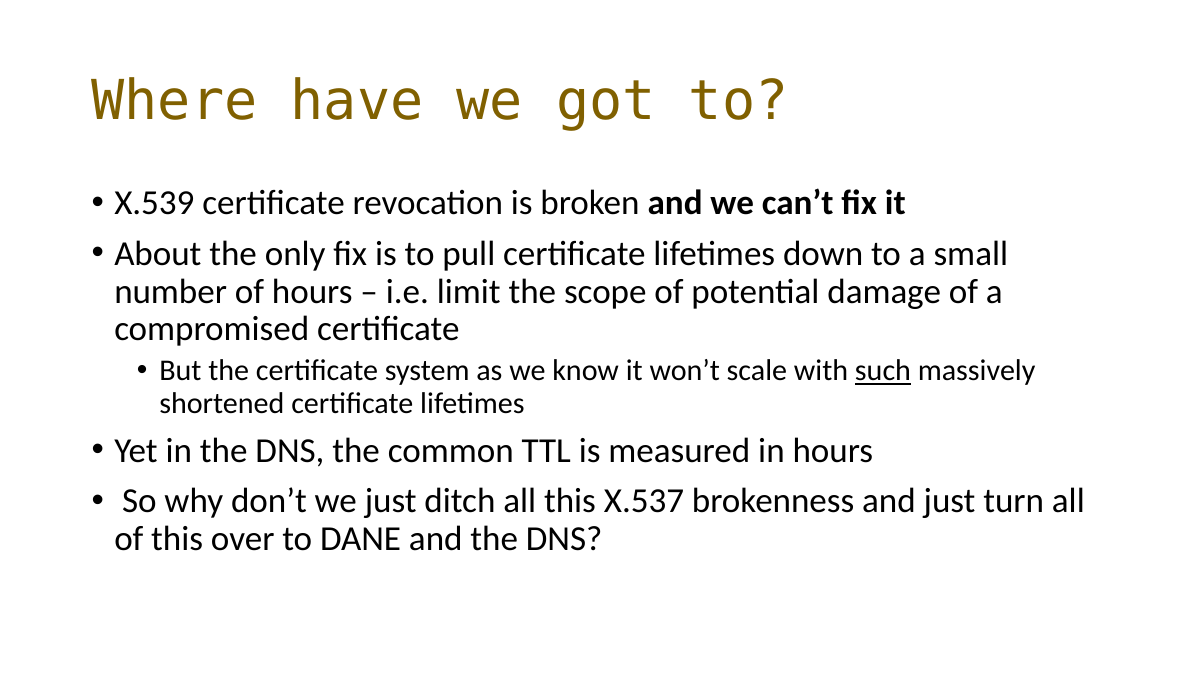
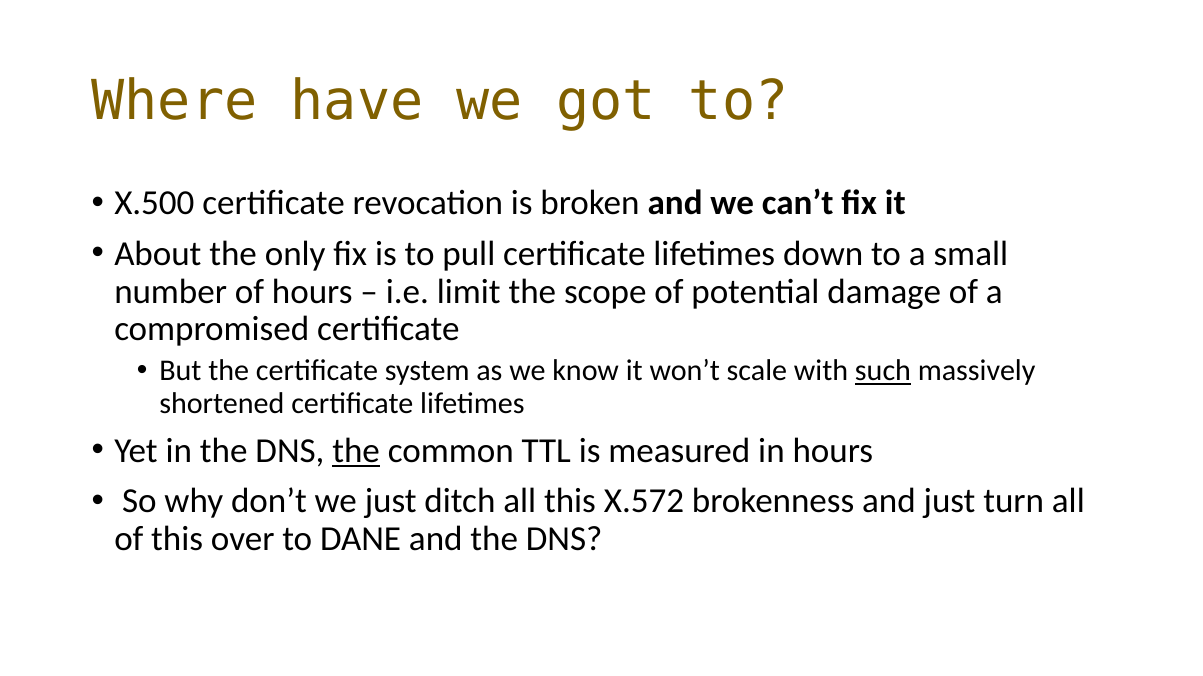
X.539: X.539 -> X.500
the at (356, 451) underline: none -> present
X.537: X.537 -> X.572
